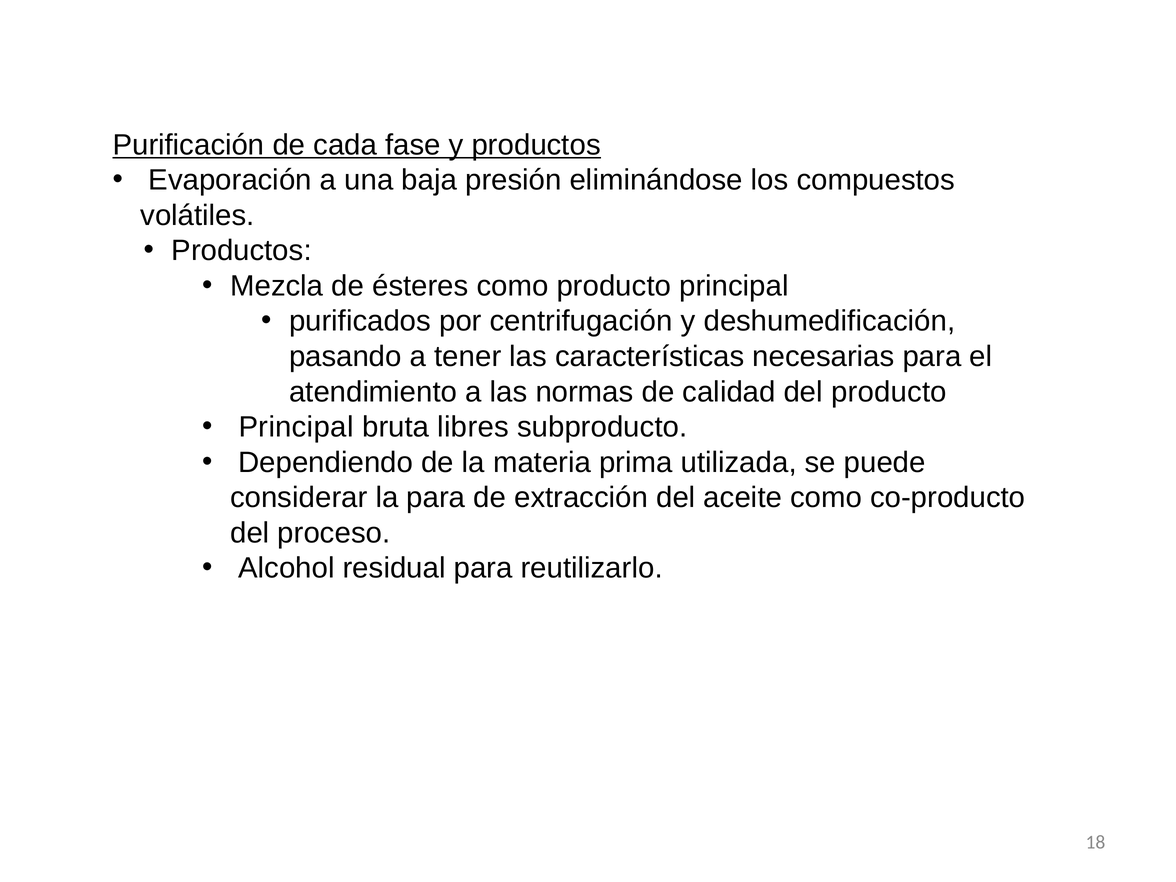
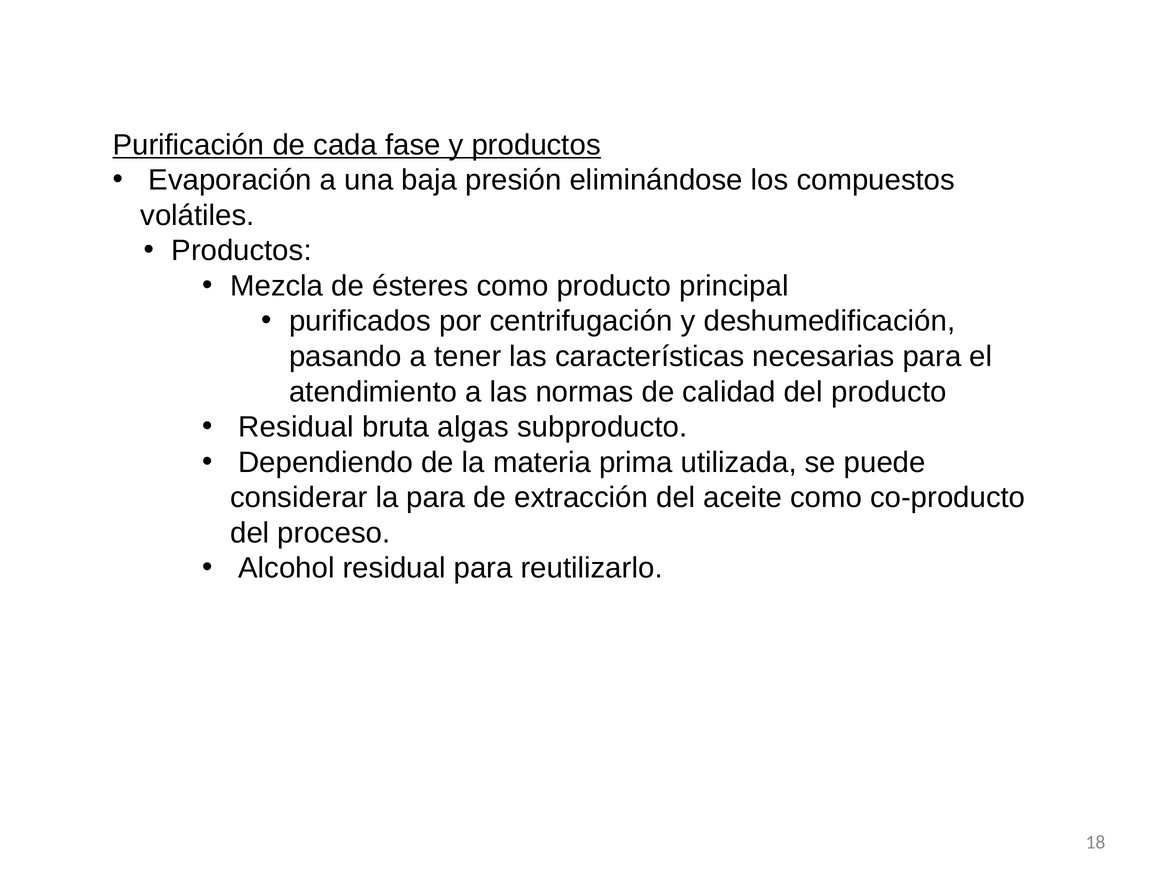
Principal at (296, 427): Principal -> Residual
libres: libres -> algas
